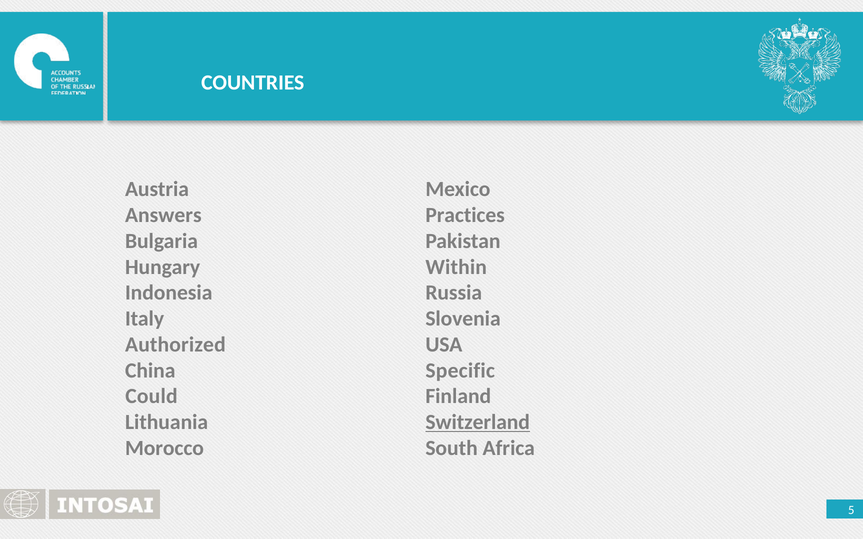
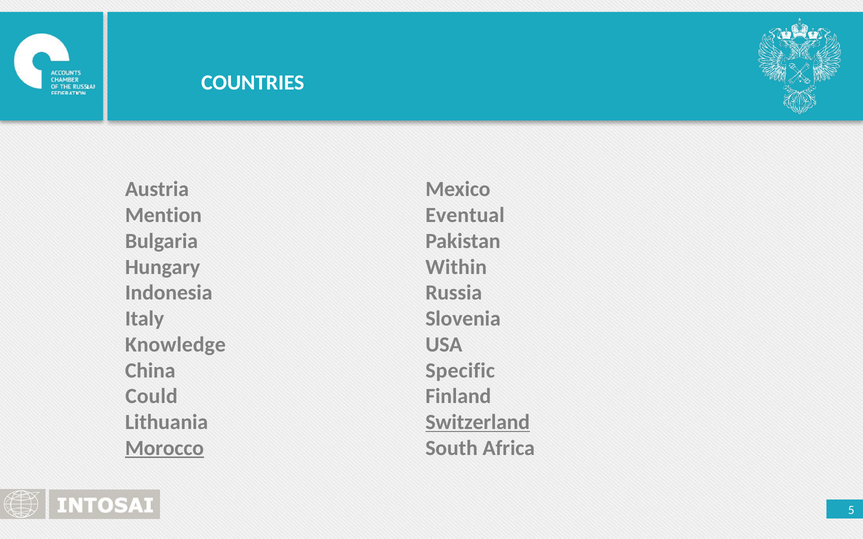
Answers: Answers -> Mention
Practices: Practices -> Eventual
Authorized: Authorized -> Knowledge
Morocco underline: none -> present
